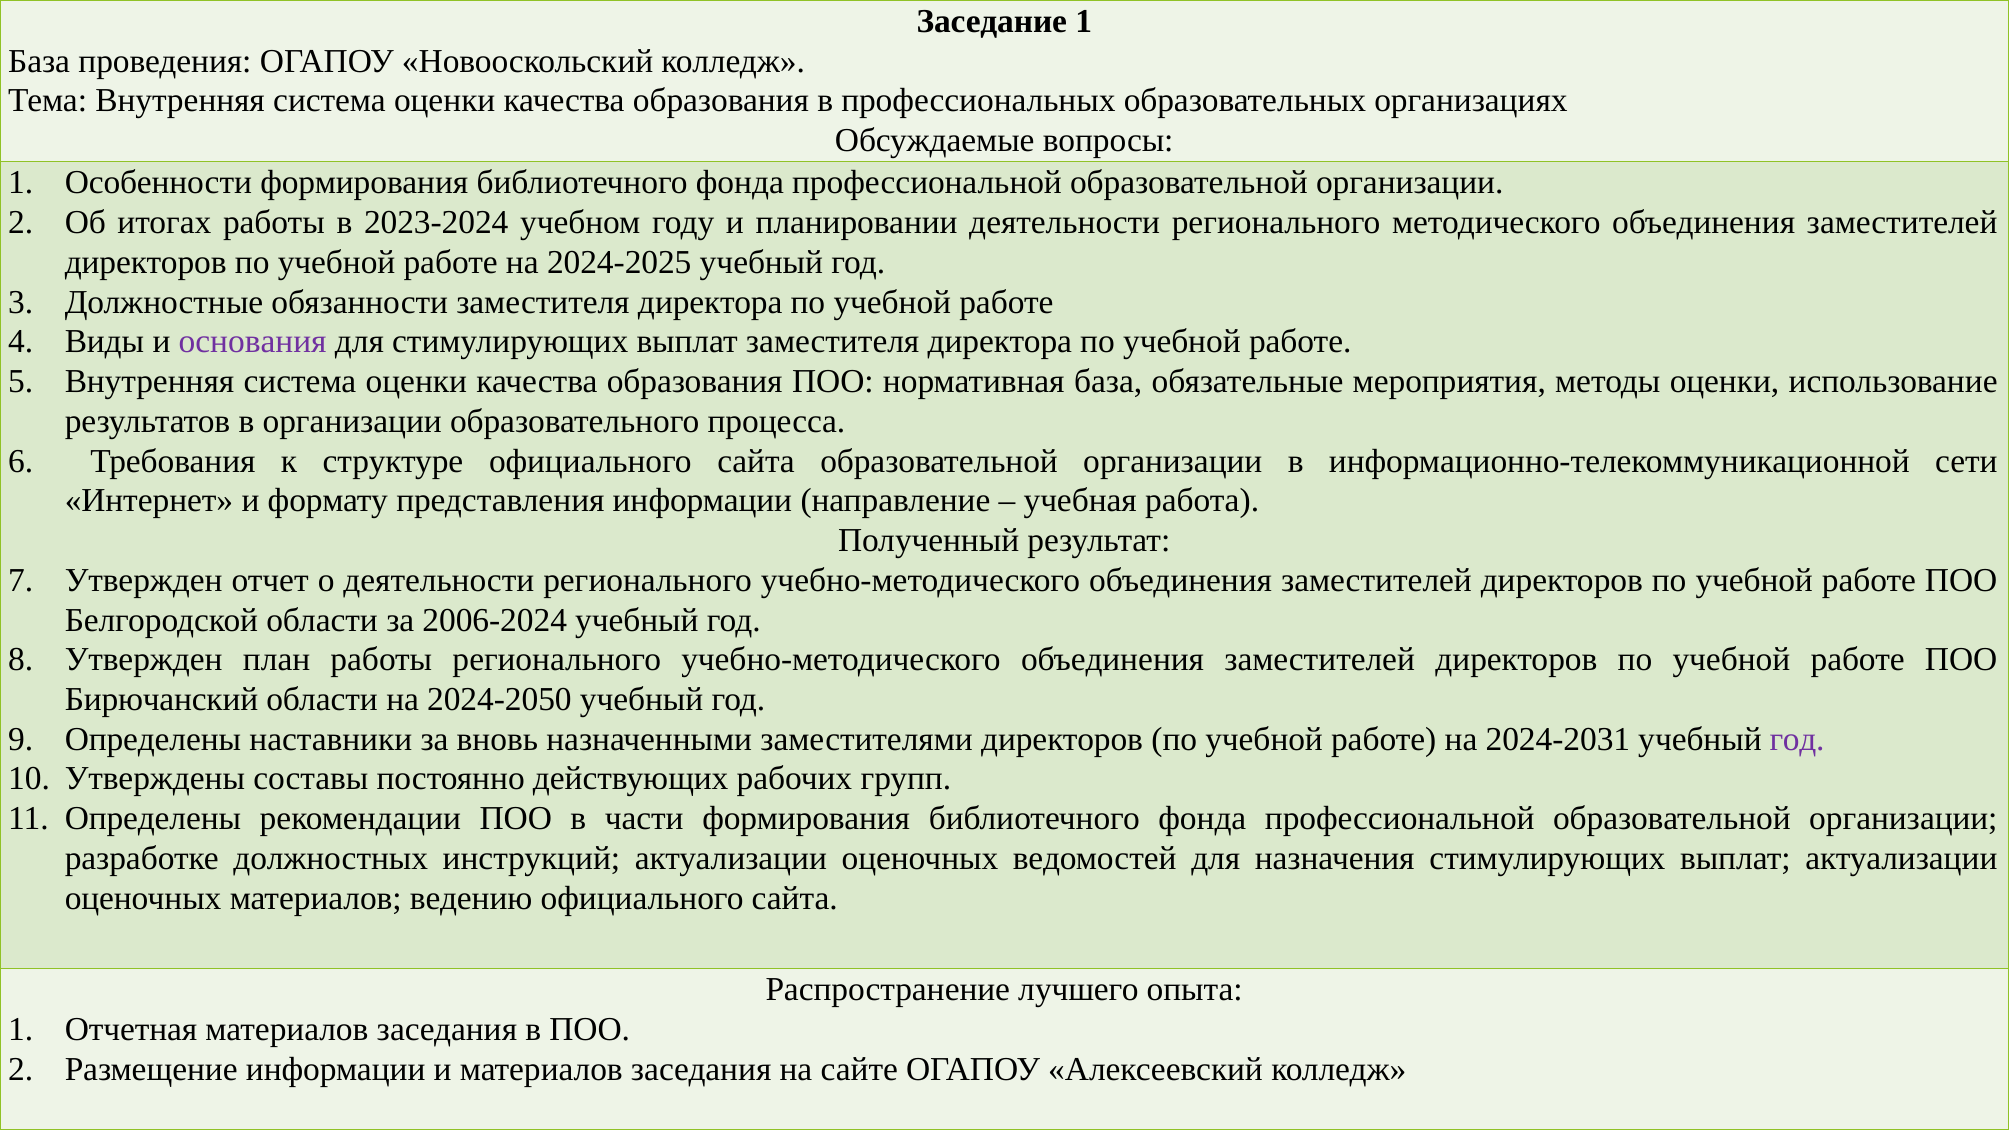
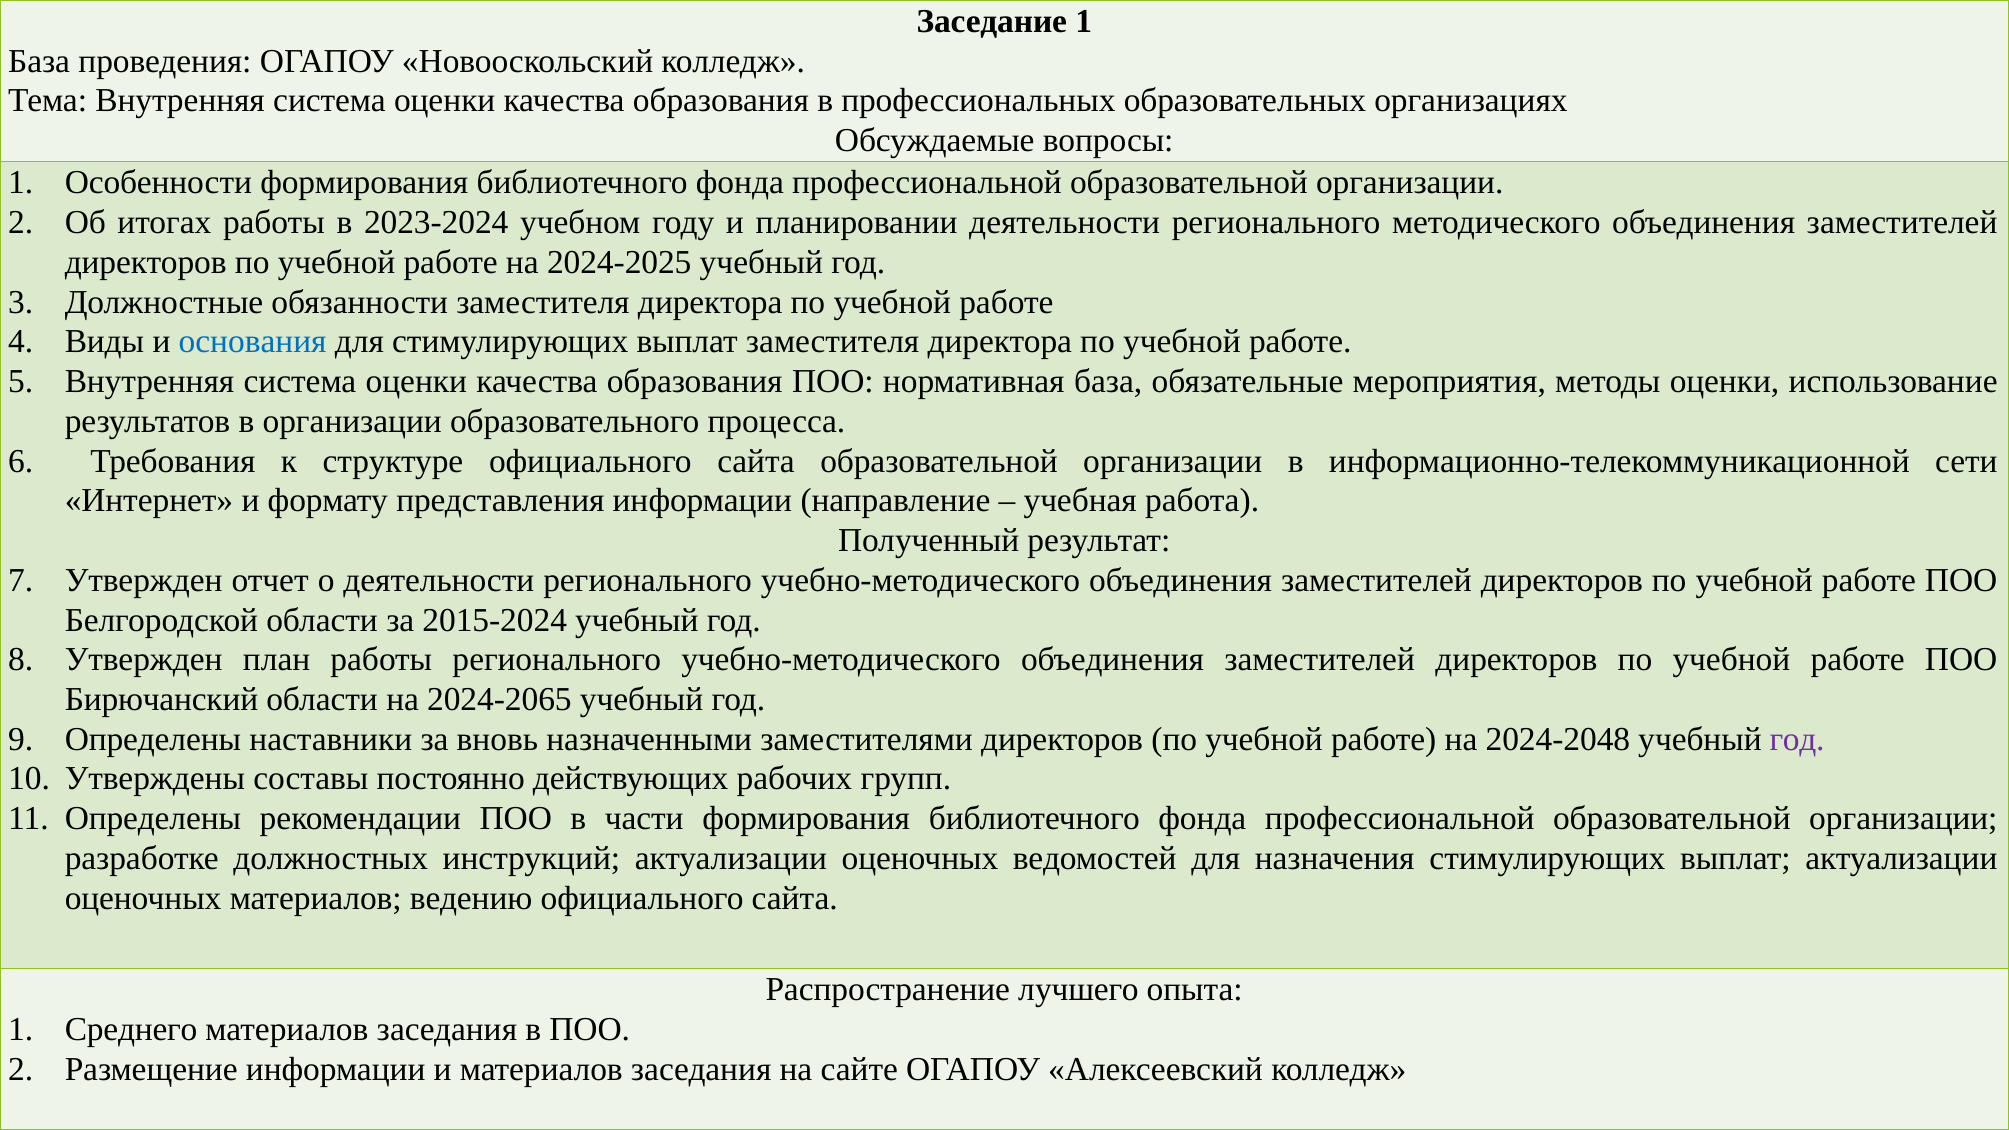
основания colour: purple -> blue
2006-2024: 2006-2024 -> 2015-2024
2024-2050: 2024-2050 -> 2024-2065
2024-2031: 2024-2031 -> 2024-2048
Отчетная: Отчетная -> Среднего
